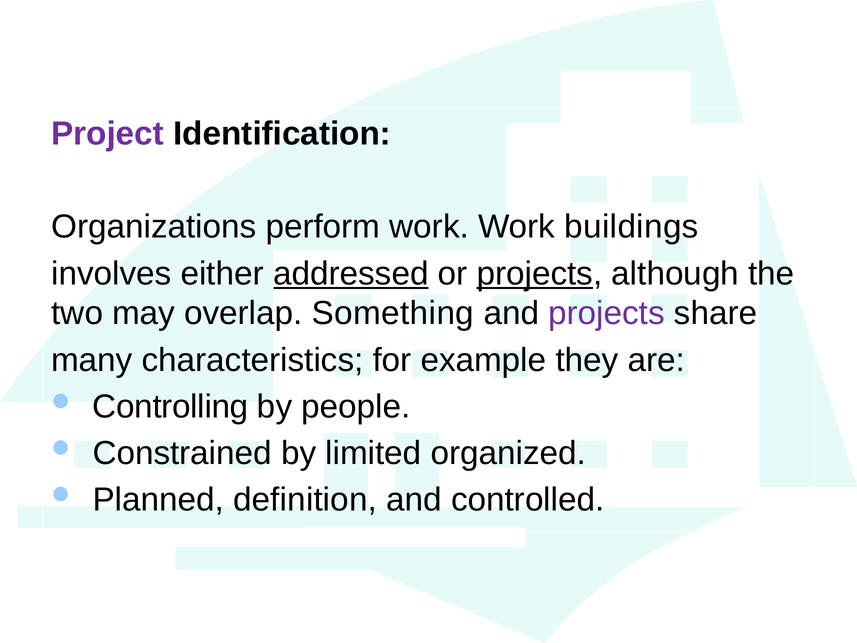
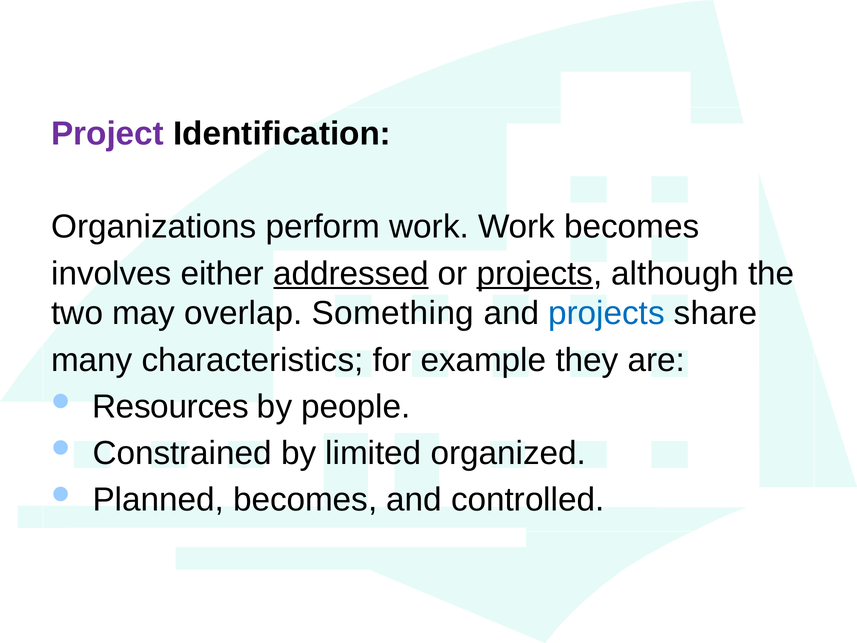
Work buildings: buildings -> becomes
projects at (607, 313) colour: purple -> blue
Controlling: Controlling -> Resources
Planned definition: definition -> becomes
